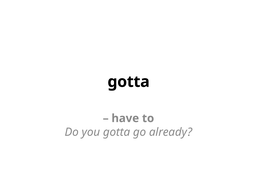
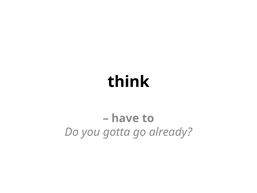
gotta at (129, 82): gotta -> think
